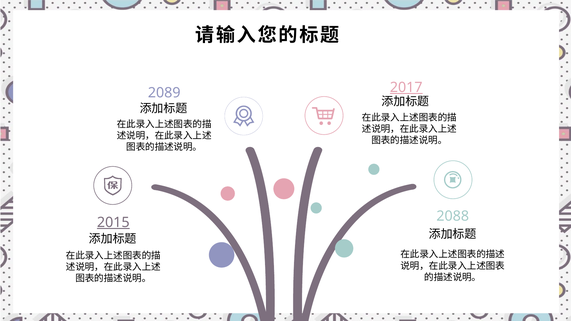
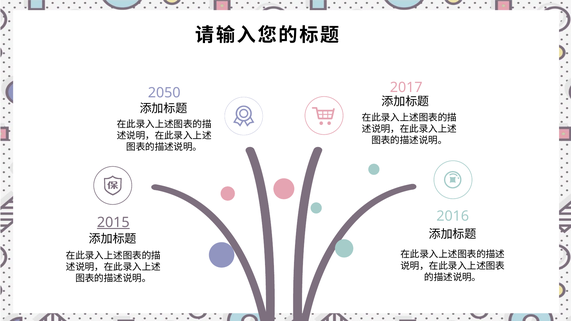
2017 underline: present -> none
2089: 2089 -> 2050
2088: 2088 -> 2016
